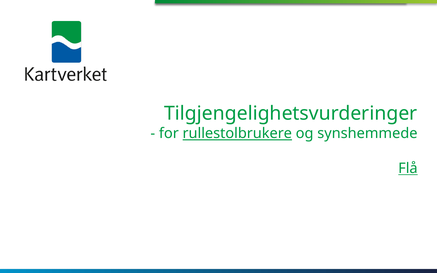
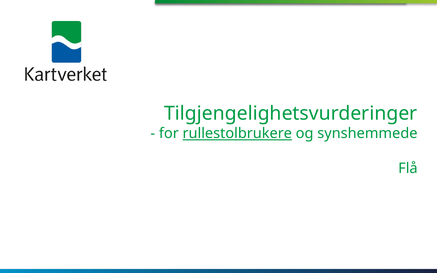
Flå underline: present -> none
